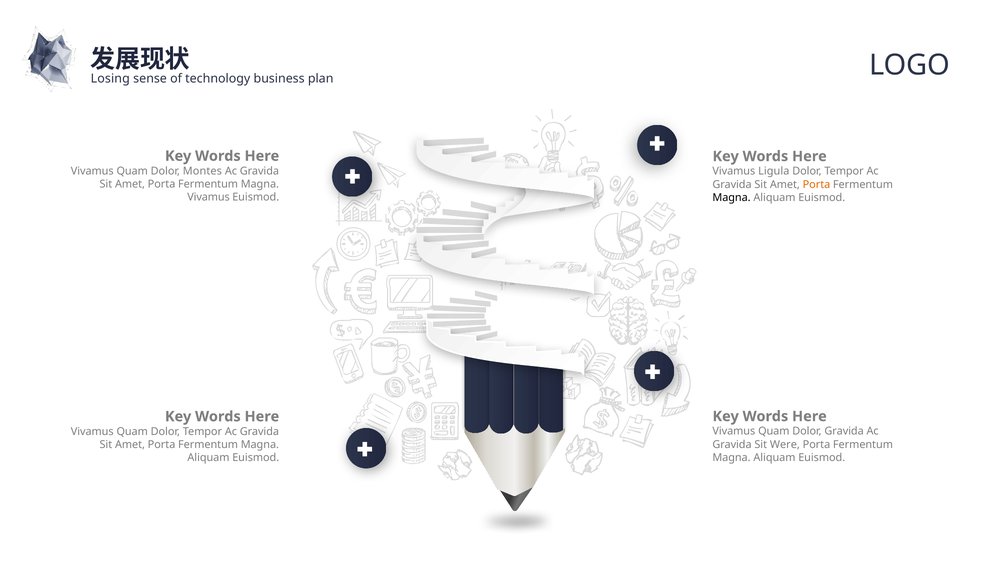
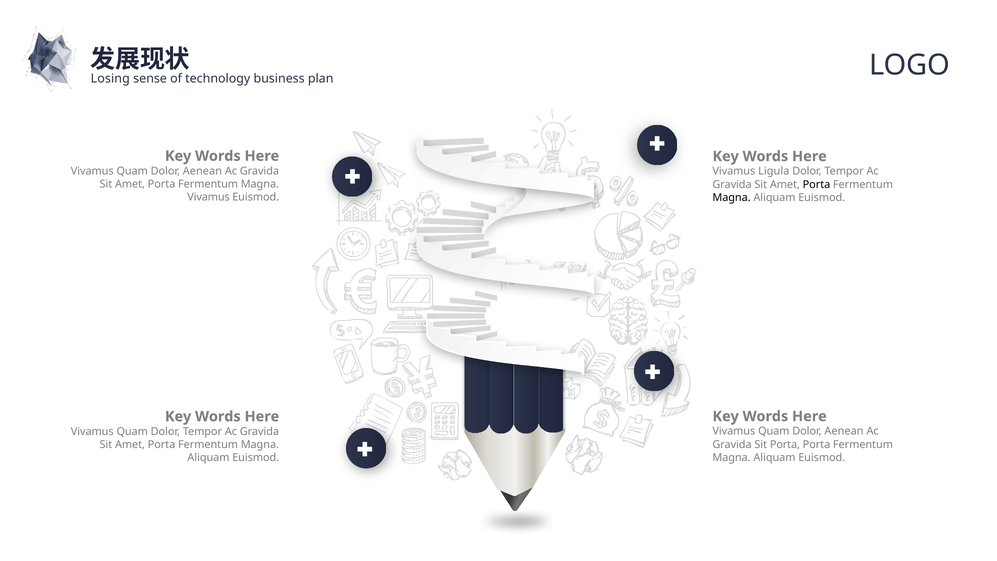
Montes at (202, 171): Montes -> Aenean
Porta at (816, 184) colour: orange -> black
Gravida at (844, 431): Gravida -> Aenean
Sit Were: Were -> Porta
